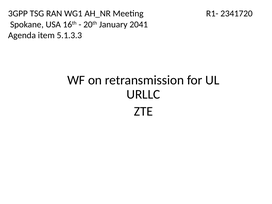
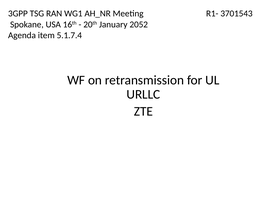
2341720: 2341720 -> 3701543
2041: 2041 -> 2052
5.1.3.3: 5.1.3.3 -> 5.1.7.4
